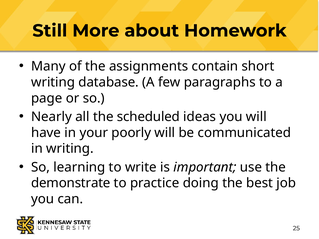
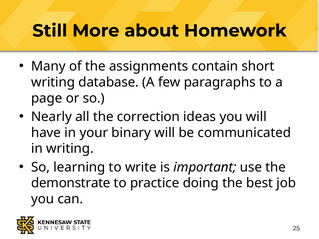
scheduled: scheduled -> correction
poorly: poorly -> binary
